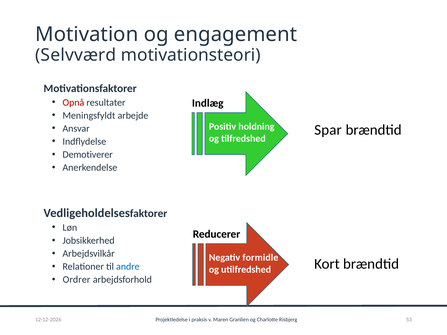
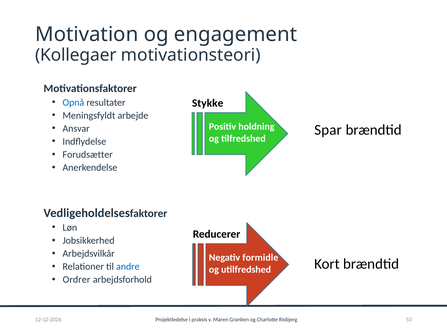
Selvværd: Selvværd -> Kollegaer
Opnå colour: red -> blue
Indlæg: Indlæg -> Stykke
Demotiverer: Demotiverer -> Forudsætter
